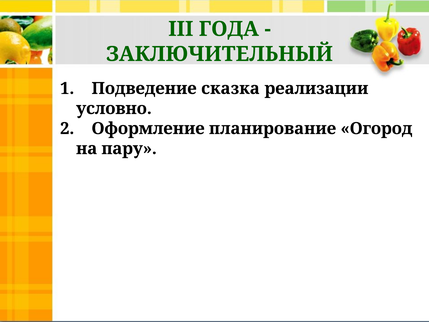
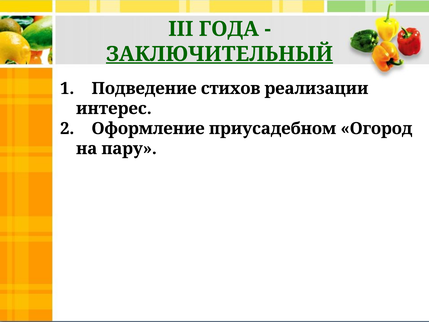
ЗАКЛЮЧИТЕЛЬНЫЙ underline: none -> present
сказка: сказка -> стихов
условно: условно -> интерес
планирование: планирование -> приусадебном
